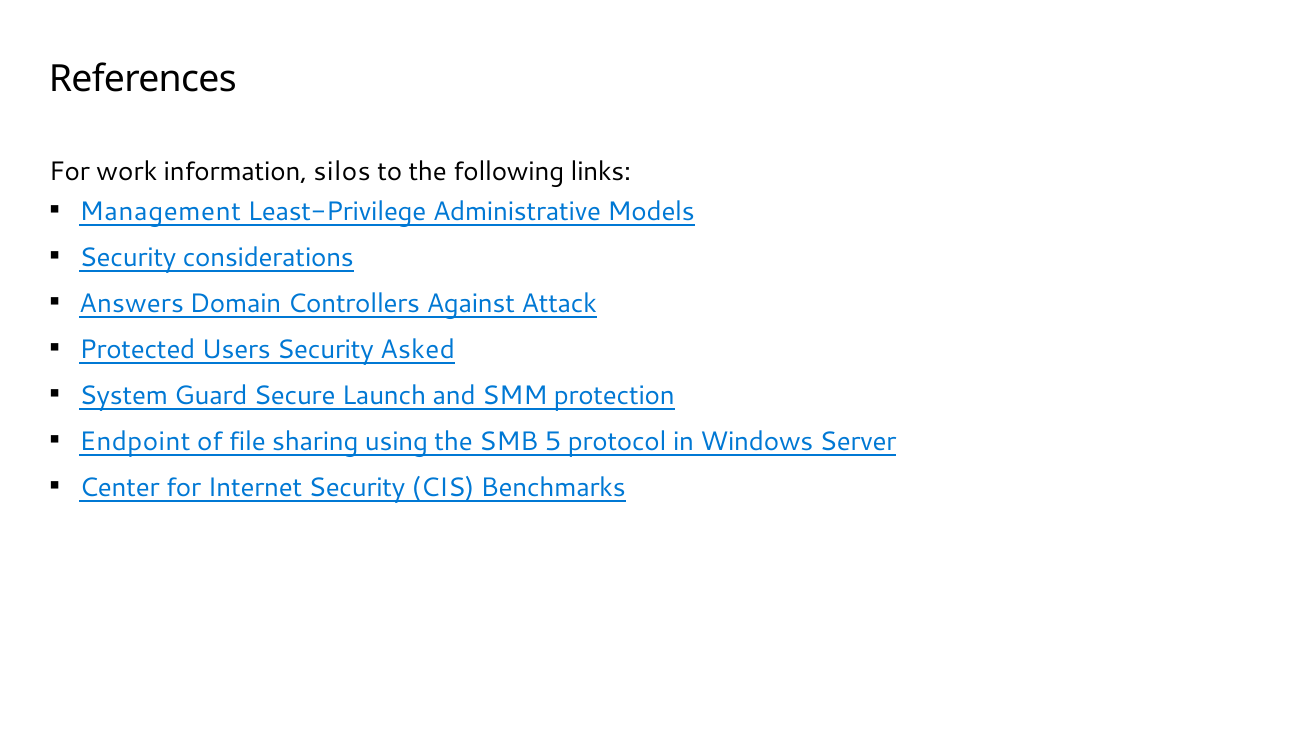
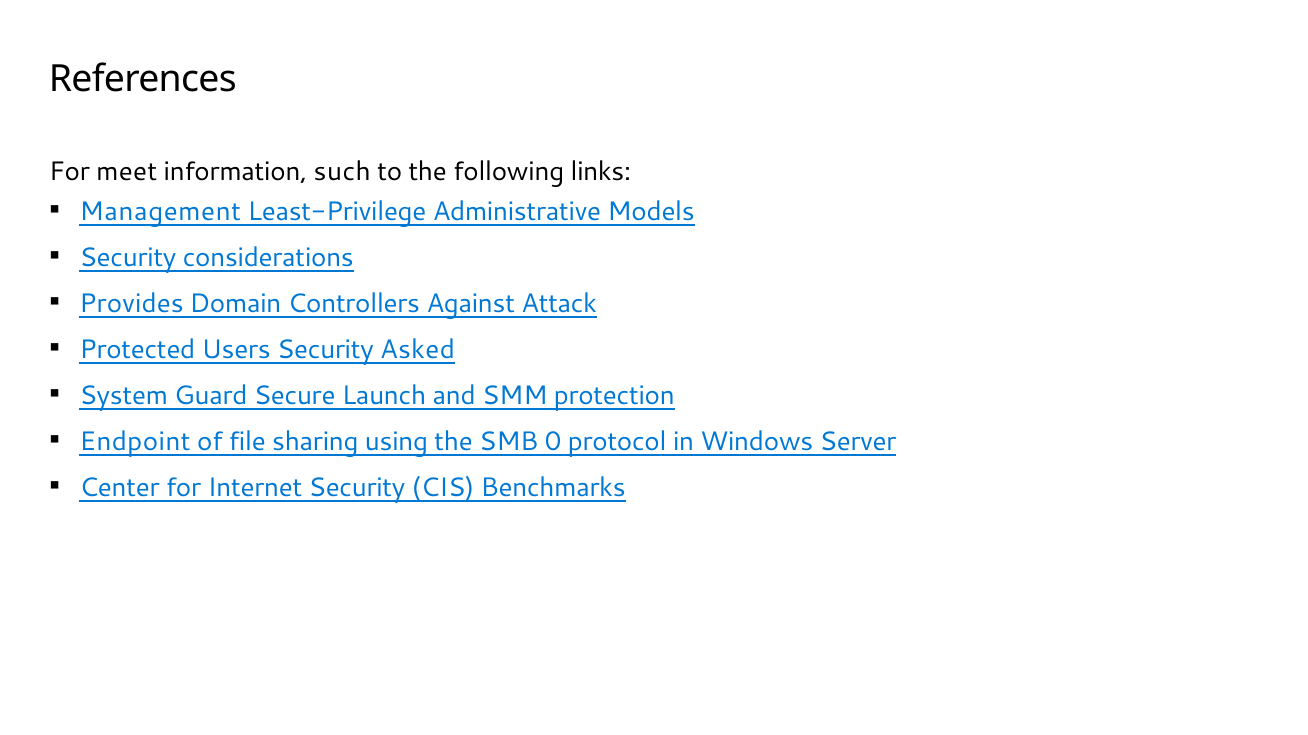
work: work -> meet
silos: silos -> such
Answers: Answers -> Provides
5: 5 -> 0
